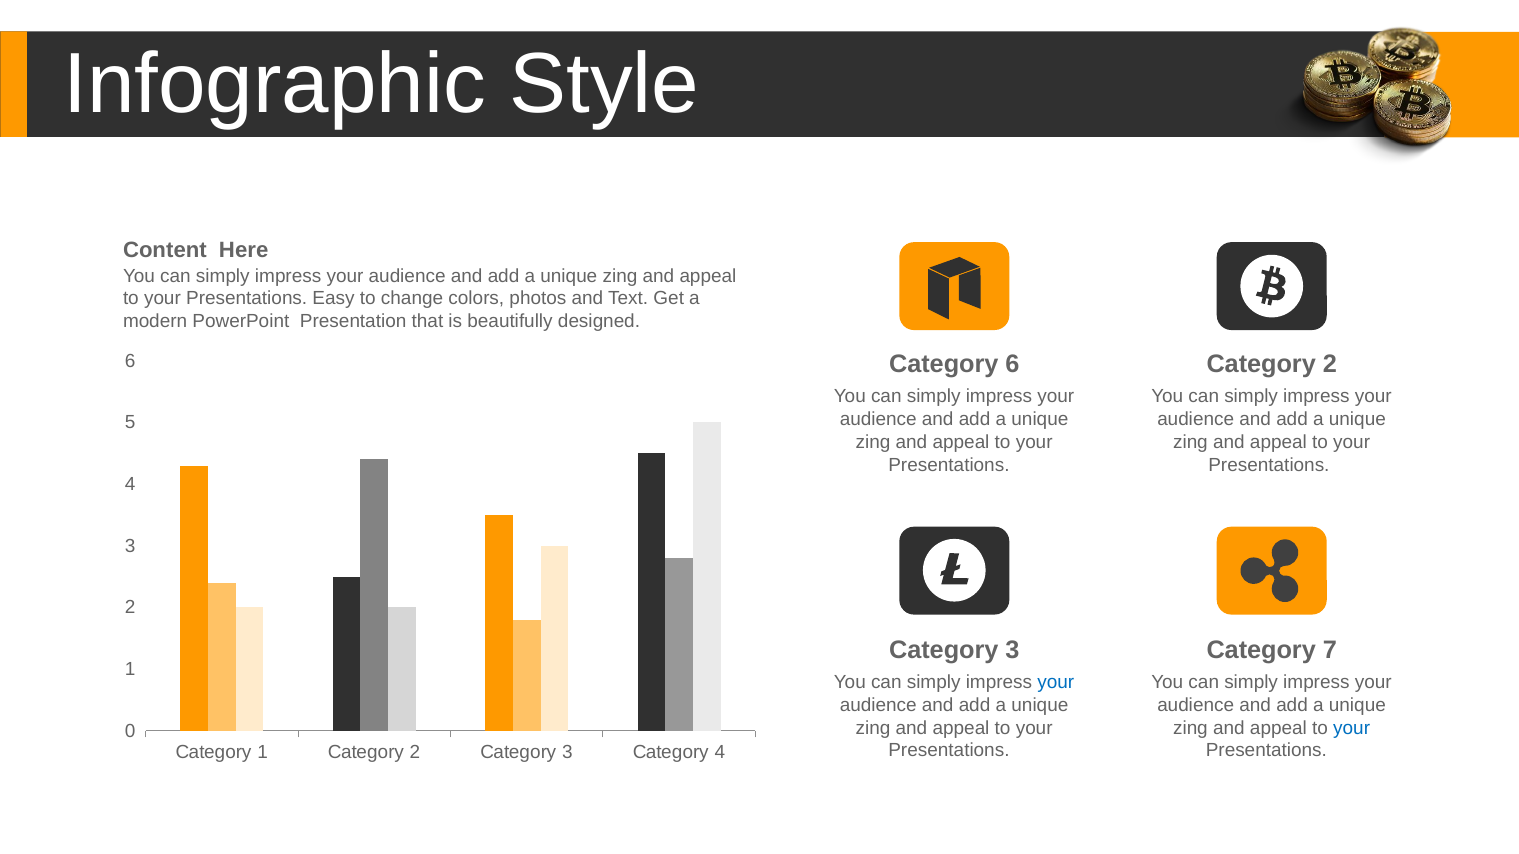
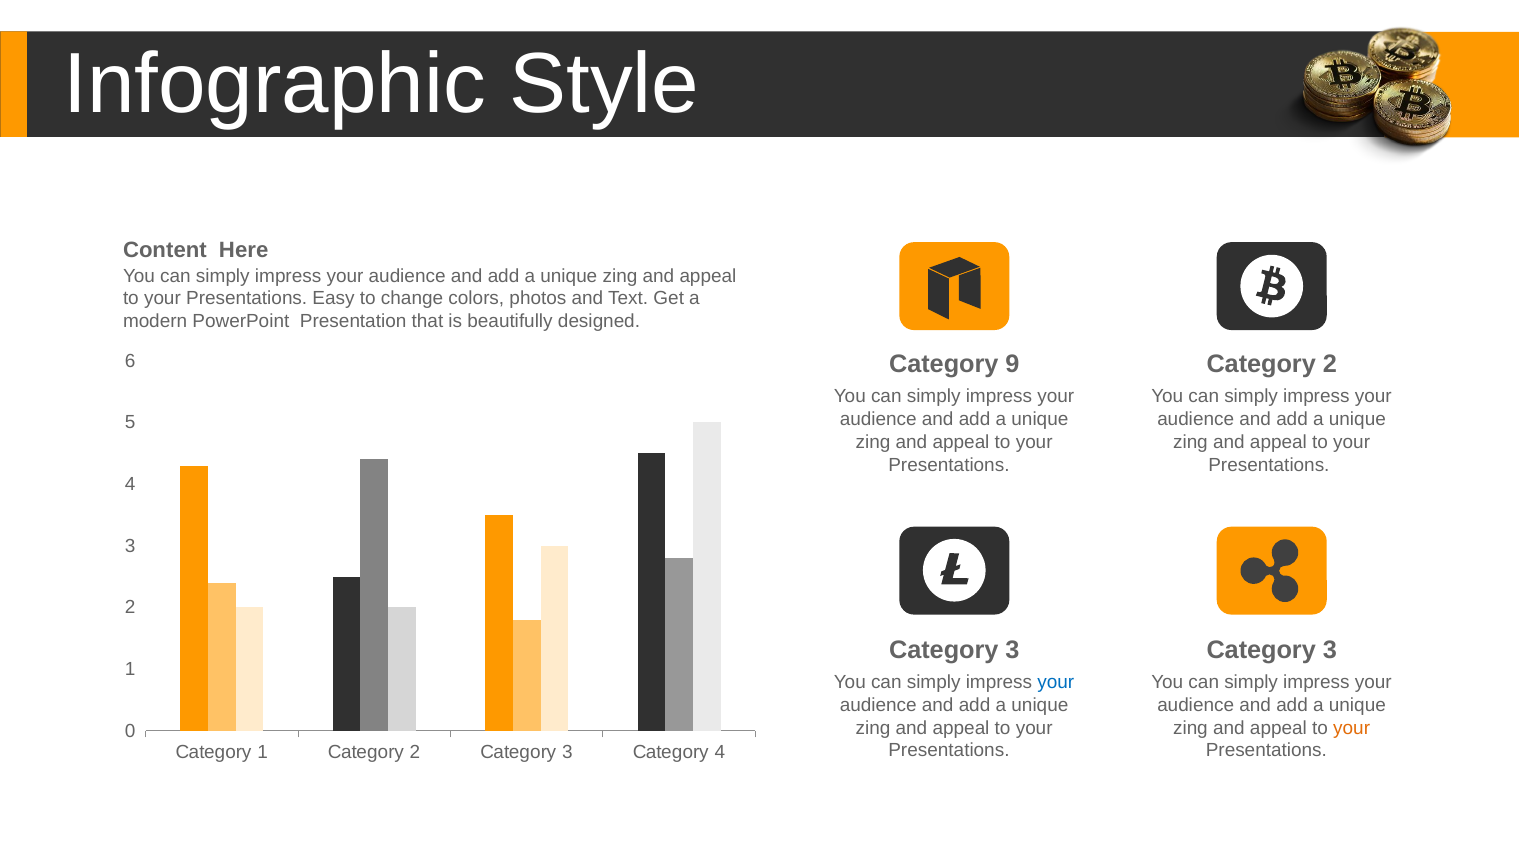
Category 6: 6 -> 9
7 at (1330, 651): 7 -> 3
your at (1352, 728) colour: blue -> orange
